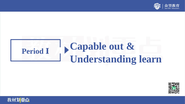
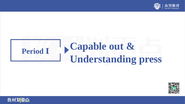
learn: learn -> press
